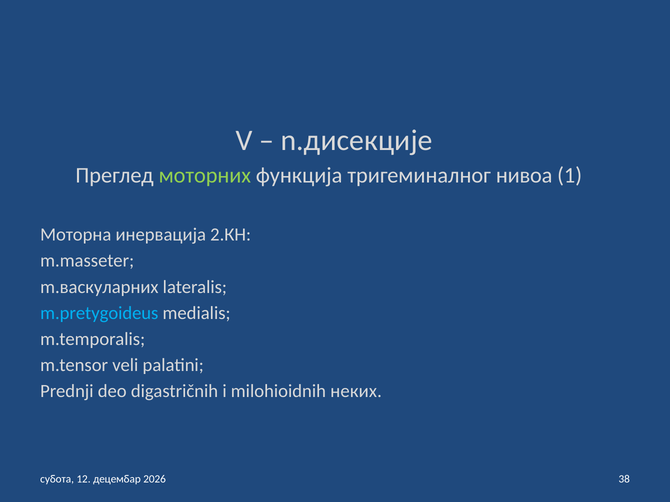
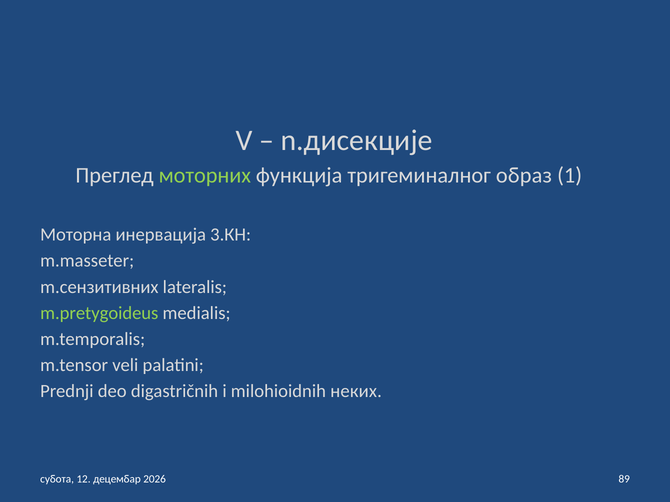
нивоа: нивоа -> образ
2.КН: 2.КН -> 3.КН
m.васкуларних: m.васкуларних -> m.сензитивних
m.pretygoideus colour: light blue -> light green
38: 38 -> 89
